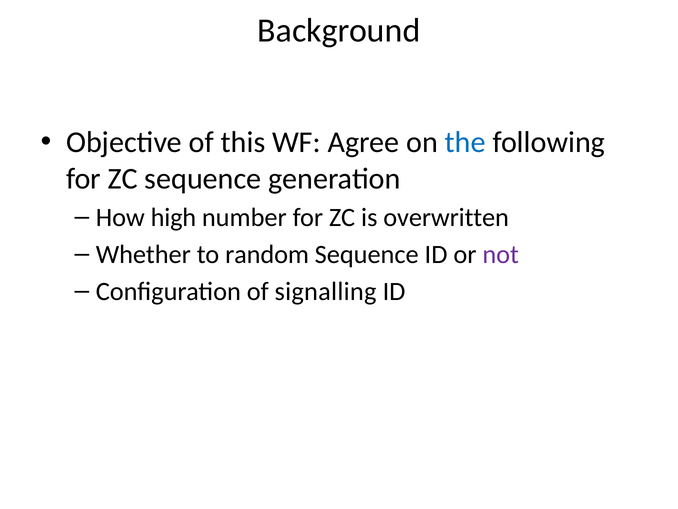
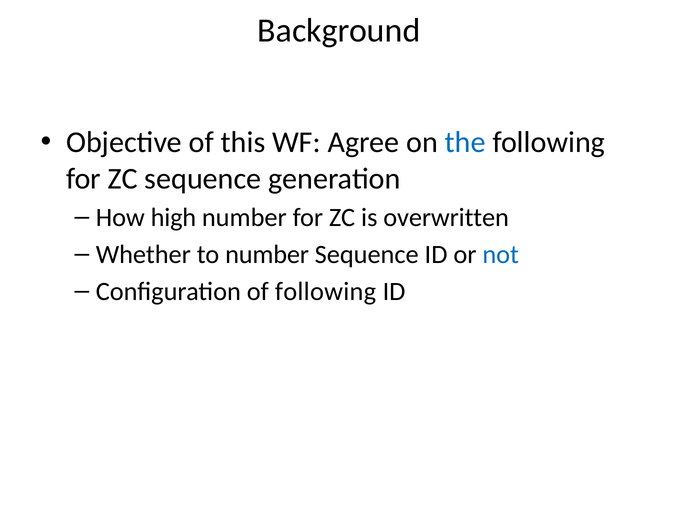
to random: random -> number
not colour: purple -> blue
of signalling: signalling -> following
